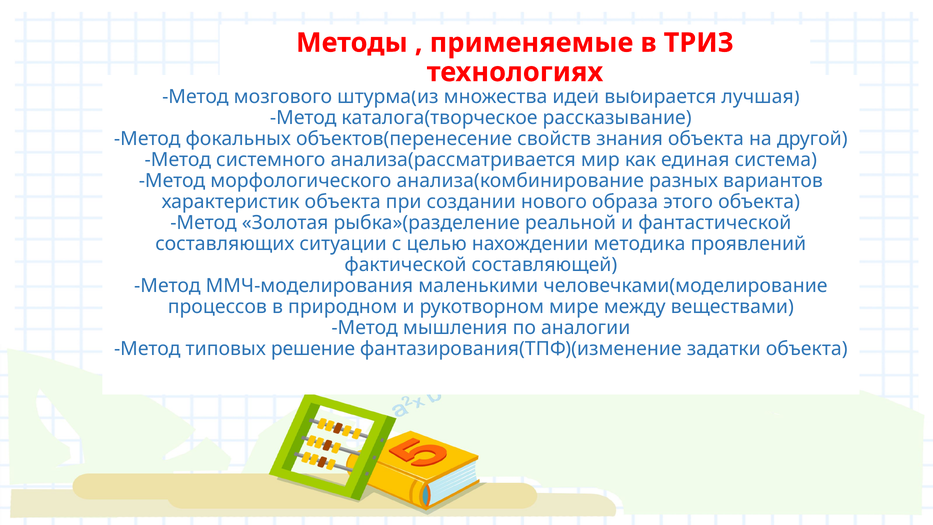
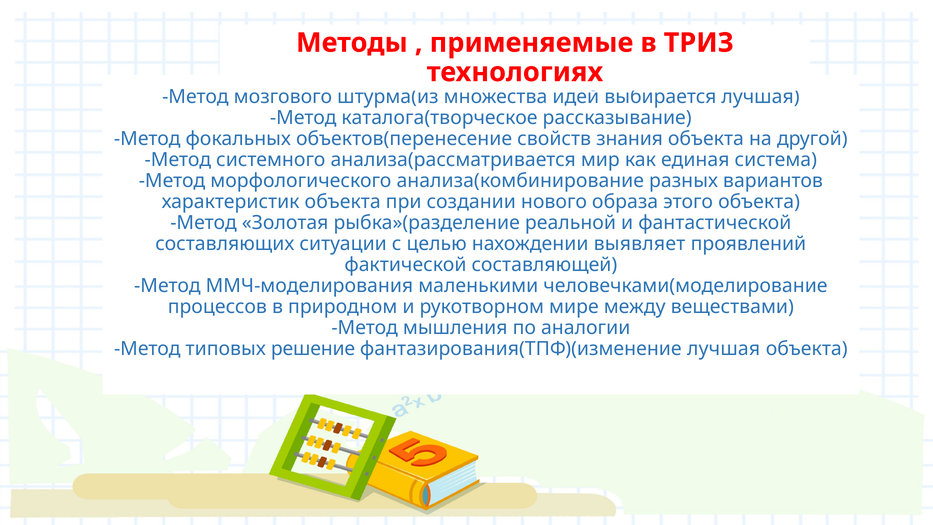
методика: методика -> выявляет
фантазирования(ТПФ)(изменение задатки: задатки -> лучшая
